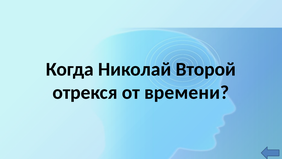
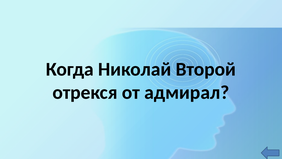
времени: времени -> адмирал
